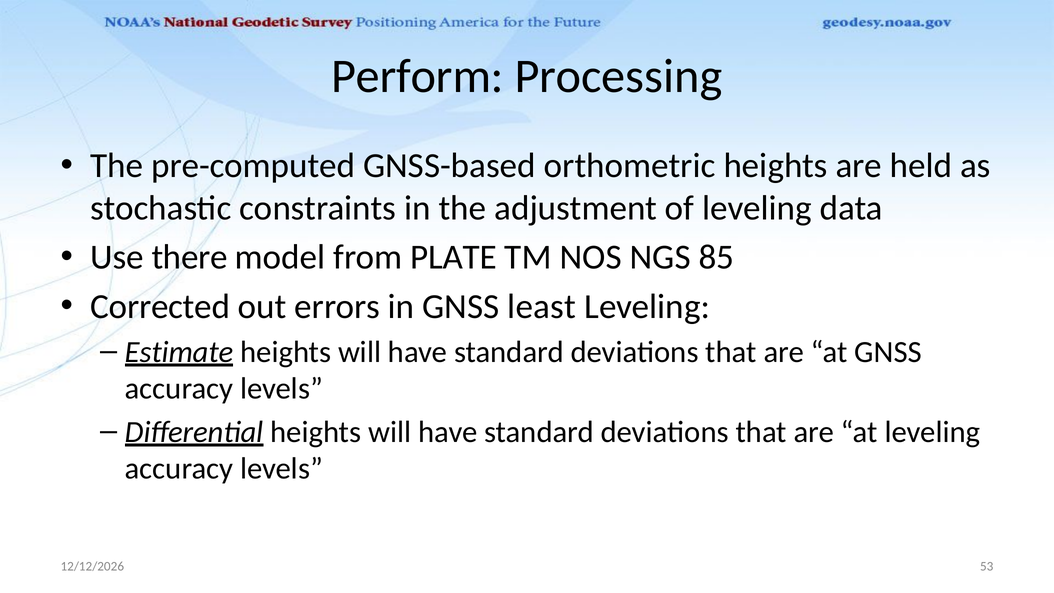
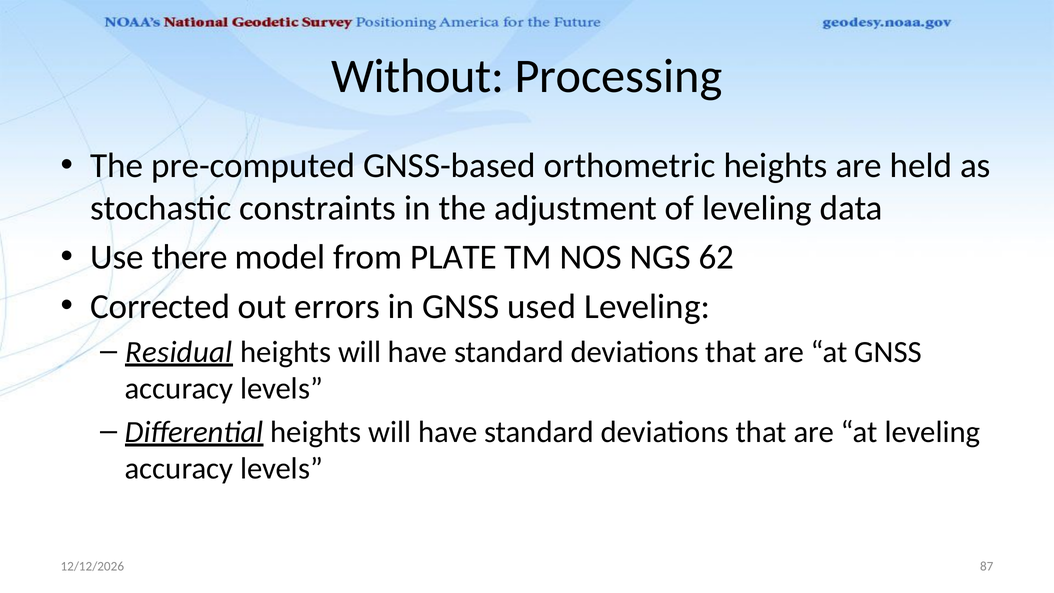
Perform: Perform -> Without
85: 85 -> 62
least: least -> used
Estimate: Estimate -> Residual
53: 53 -> 87
